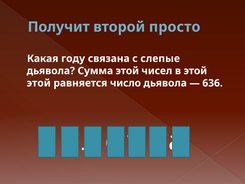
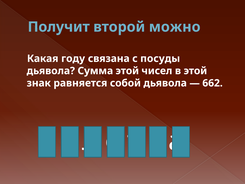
просто: просто -> можно
слепые: слепые -> посуды
этой at (39, 83): этой -> знак
число: число -> собой
636: 636 -> 662
